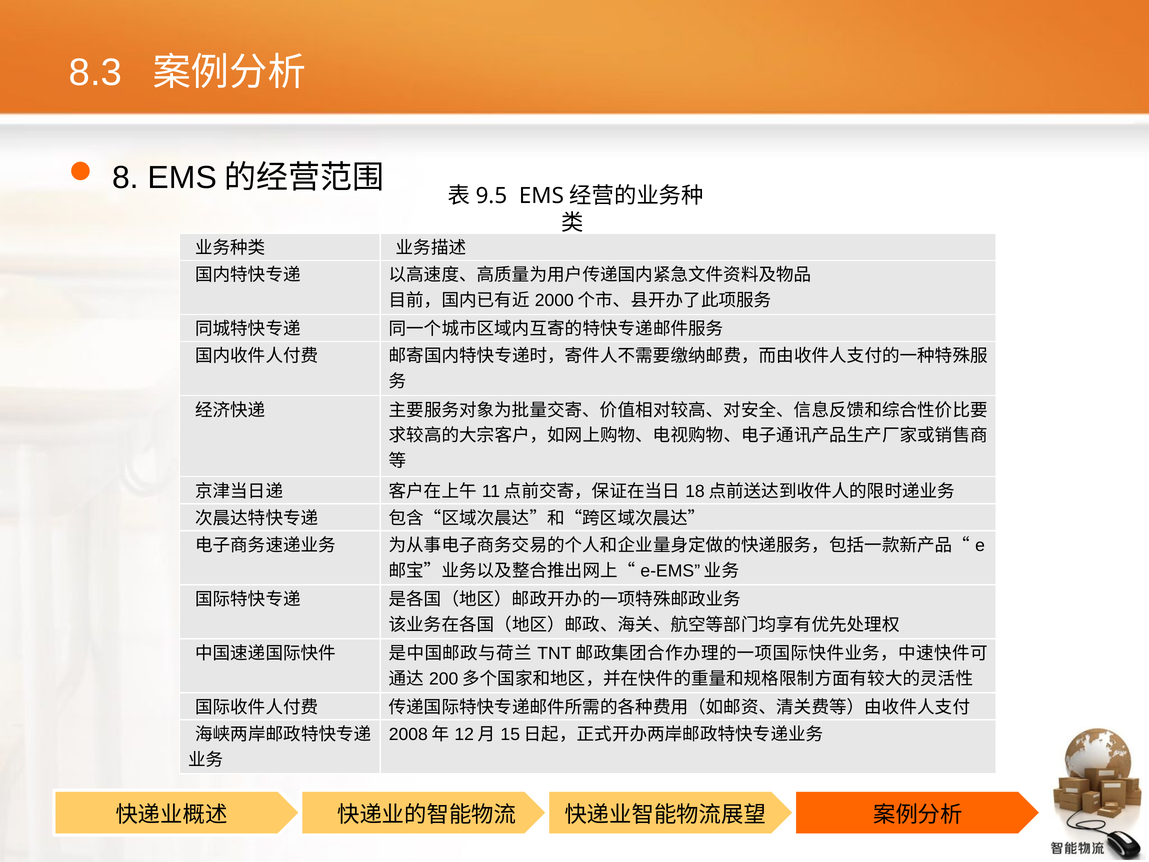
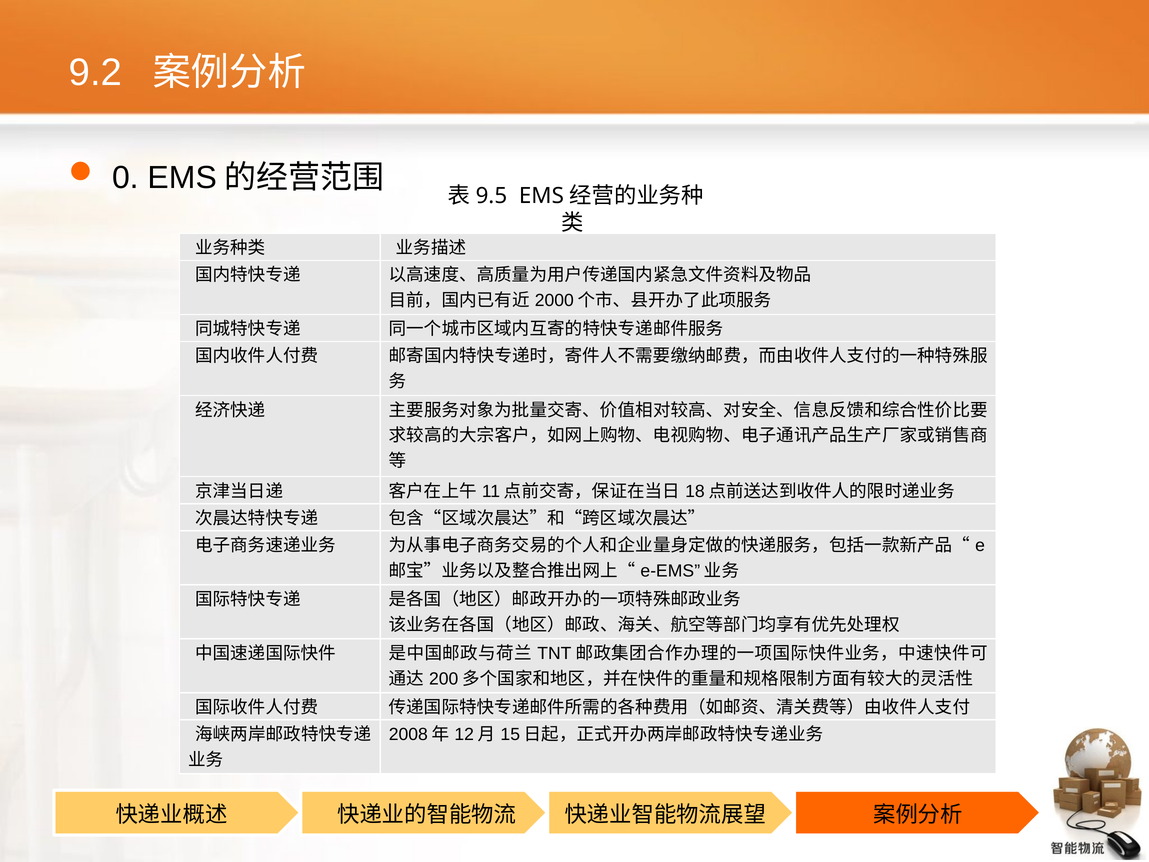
8.3: 8.3 -> 9.2
8: 8 -> 0
